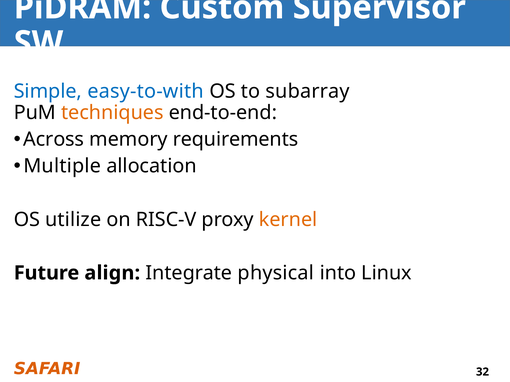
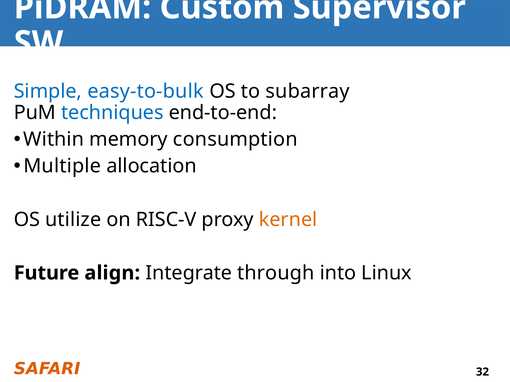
easy-to-with: easy-to-with -> easy-to-bulk
techniques colour: orange -> blue
Across: Across -> Within
requirements: requirements -> consumption
physical: physical -> through
